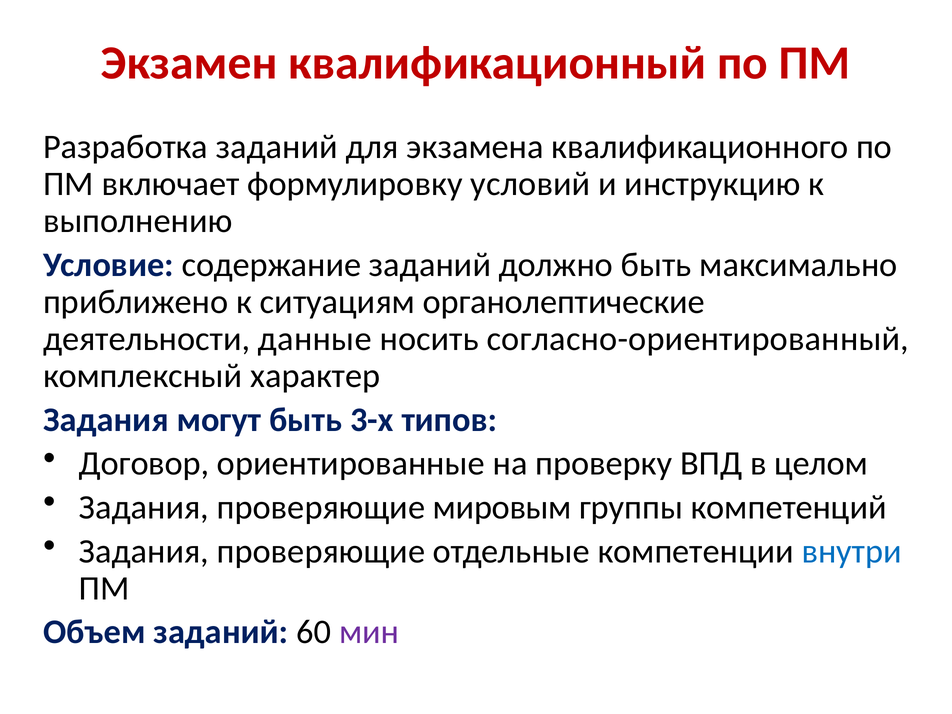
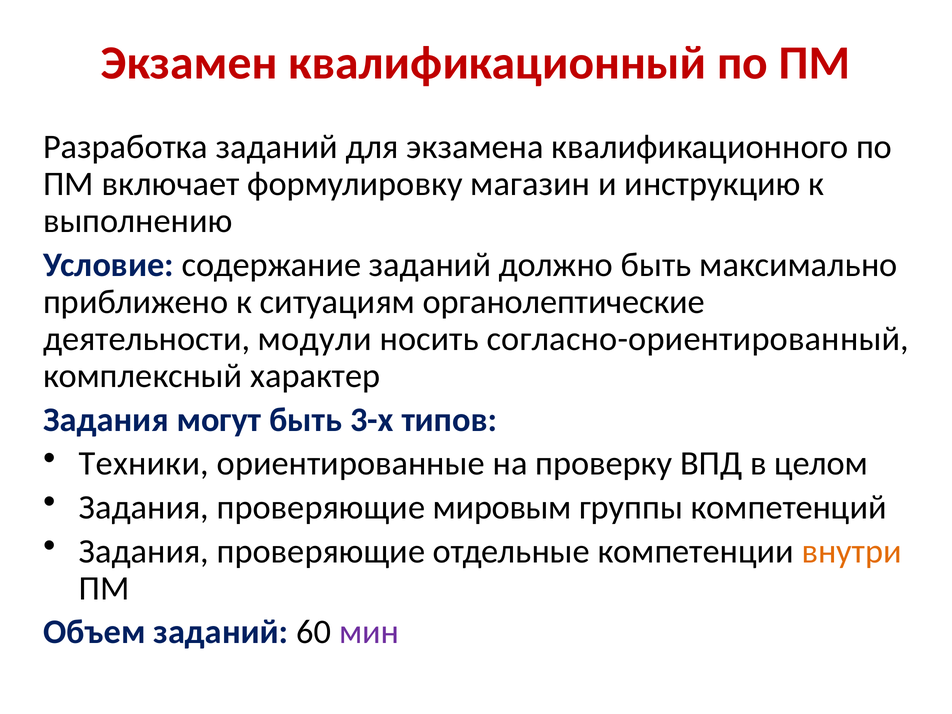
условий: условий -> магазин
данные: данные -> модули
Договор: Договор -> Техники
внутри colour: blue -> orange
